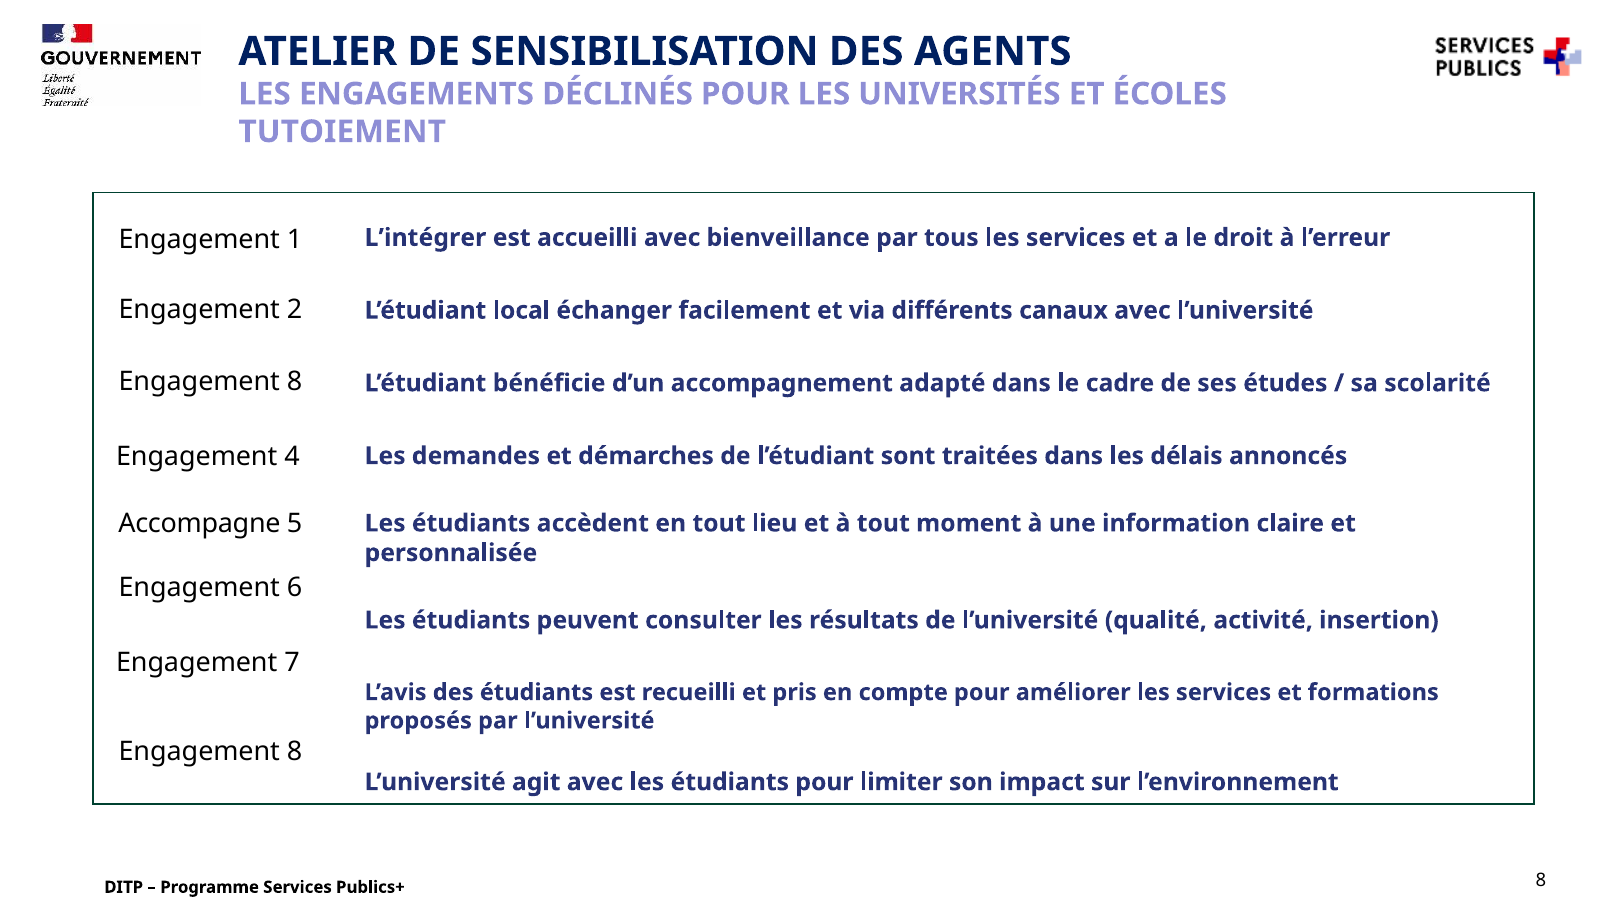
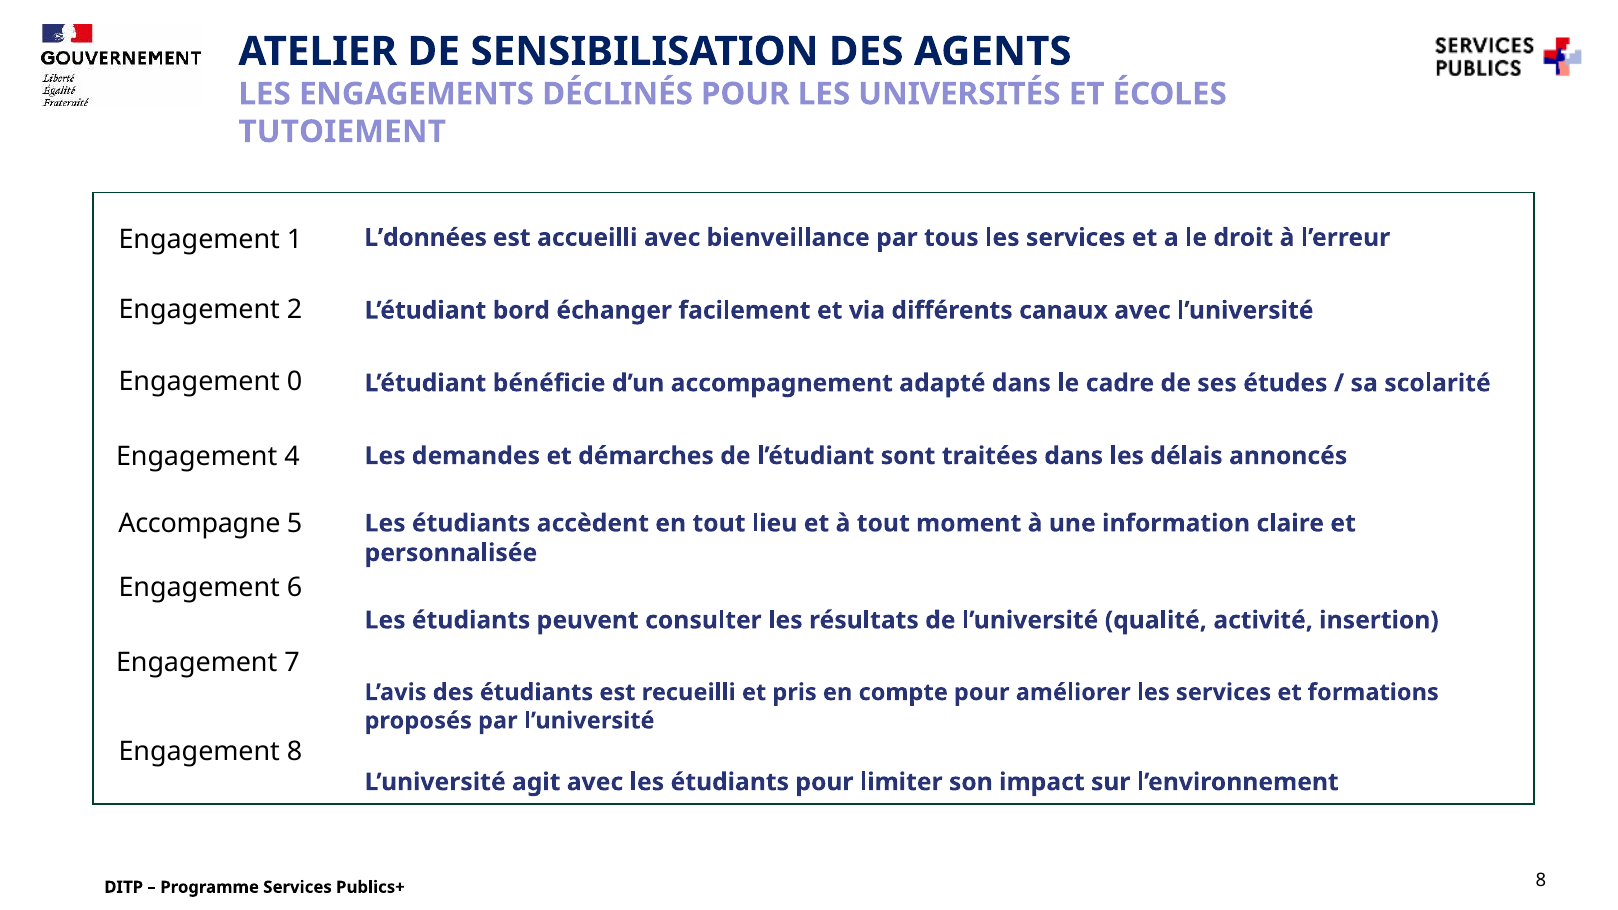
L’intégrer: L’intégrer -> L’données
local: local -> bord
8 at (295, 382): 8 -> 0
